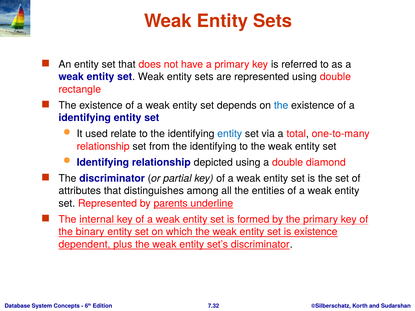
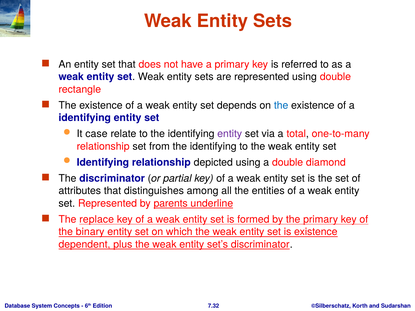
used: used -> case
entity at (230, 134) colour: blue -> purple
internal: internal -> replace
